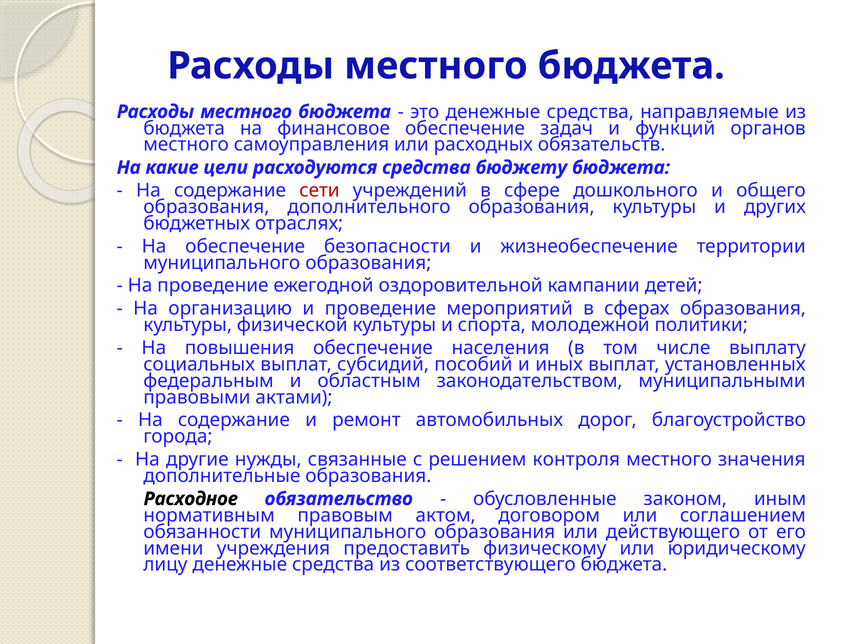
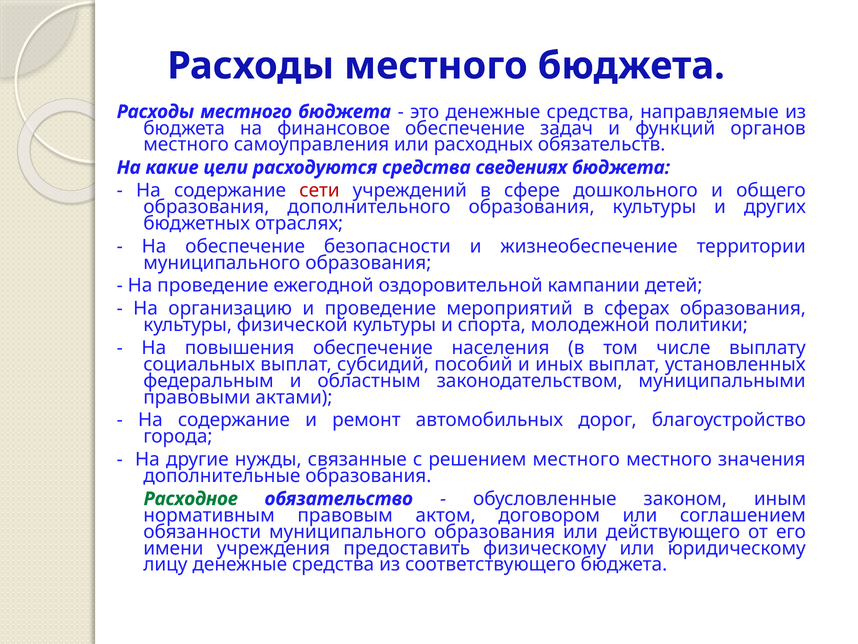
бюджету: бюджету -> сведениях
решением контроля: контроля -> местного
Расходное colour: black -> green
